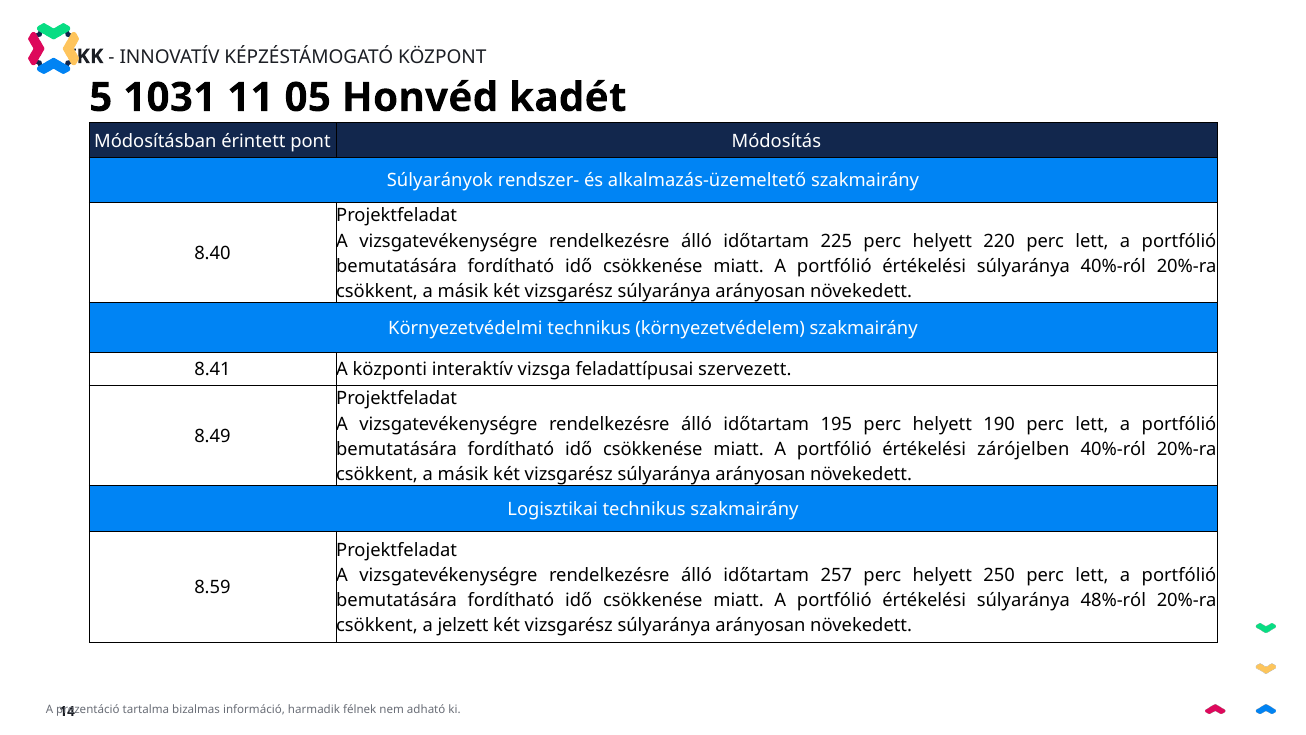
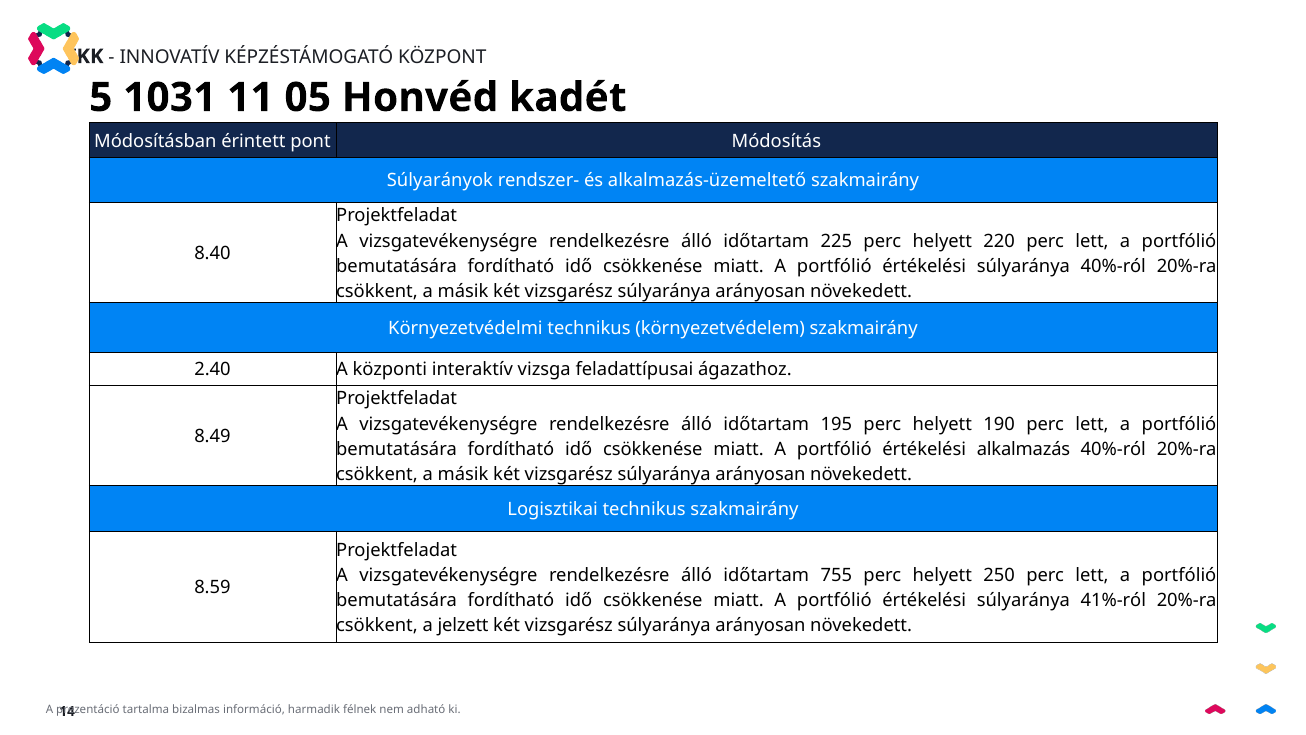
8.41: 8.41 -> 2.40
szervezett: szervezett -> ágazathoz
zárójelben: zárójelben -> alkalmazás
257: 257 -> 755
48%-ról: 48%-ról -> 41%-ról
